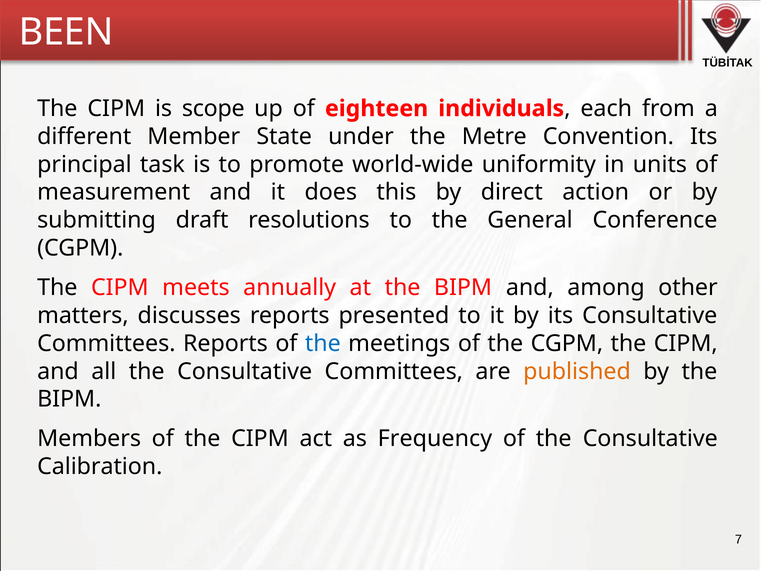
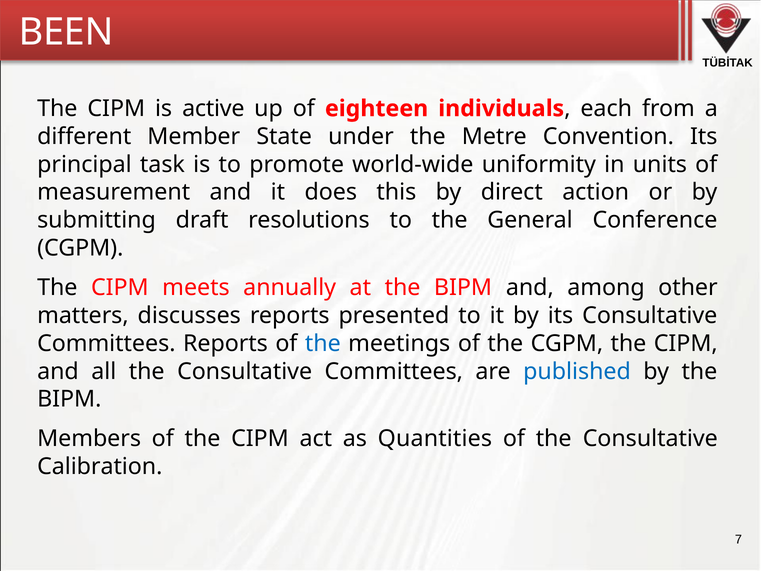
scope: scope -> active
published colour: orange -> blue
Frequency: Frequency -> Quantities
